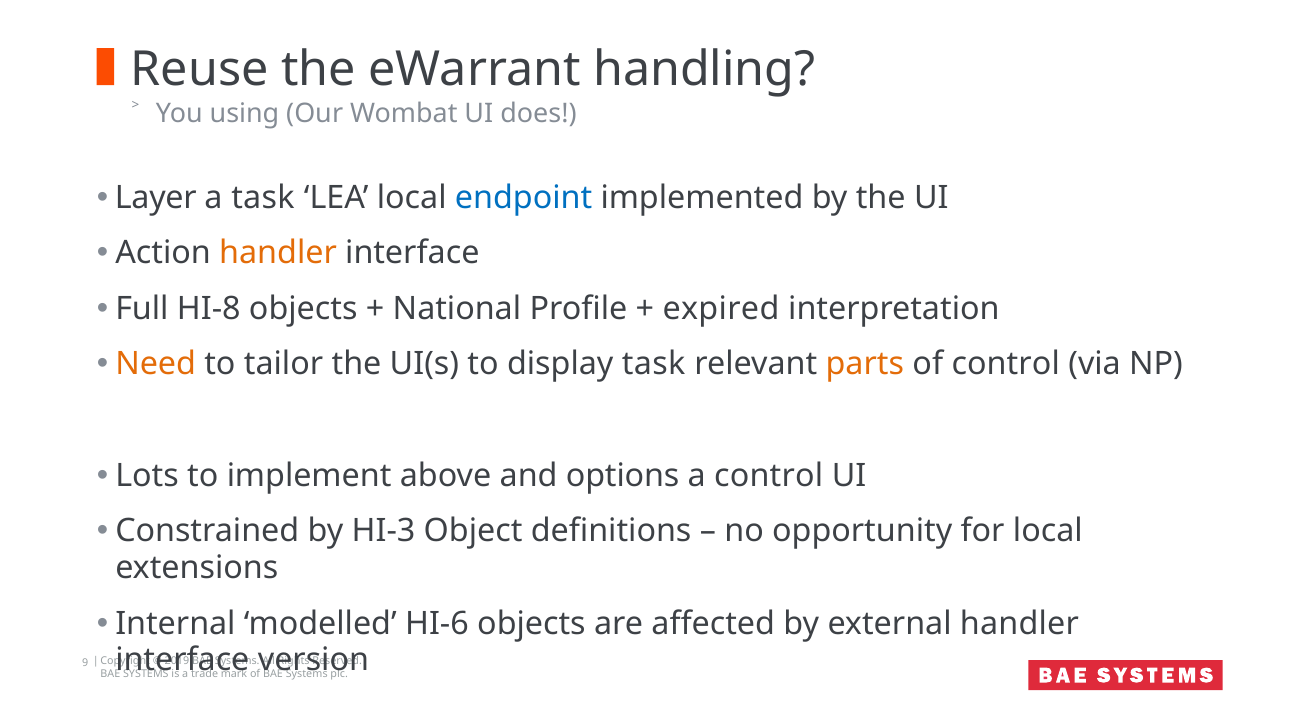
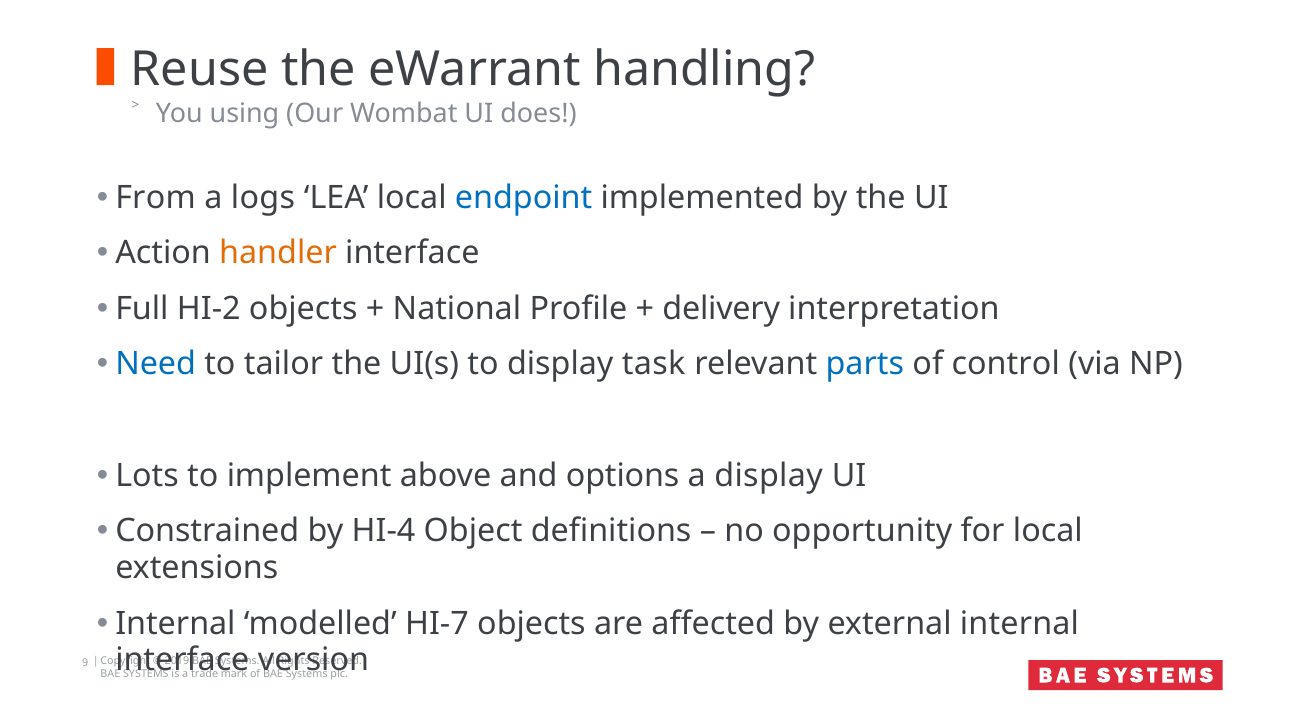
Layer: Layer -> From
a task: task -> logs
HI-8: HI-8 -> HI-2
expired: expired -> delivery
Need colour: orange -> blue
parts colour: orange -> blue
a control: control -> display
HI-3: HI-3 -> HI-4
HI-6: HI-6 -> HI-7
external handler: handler -> internal
